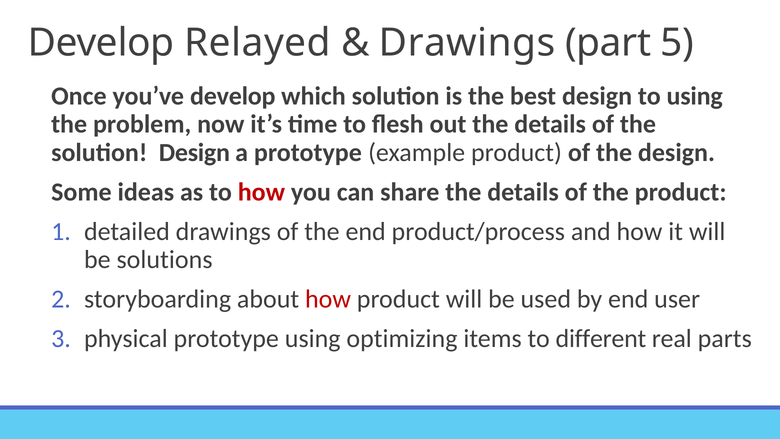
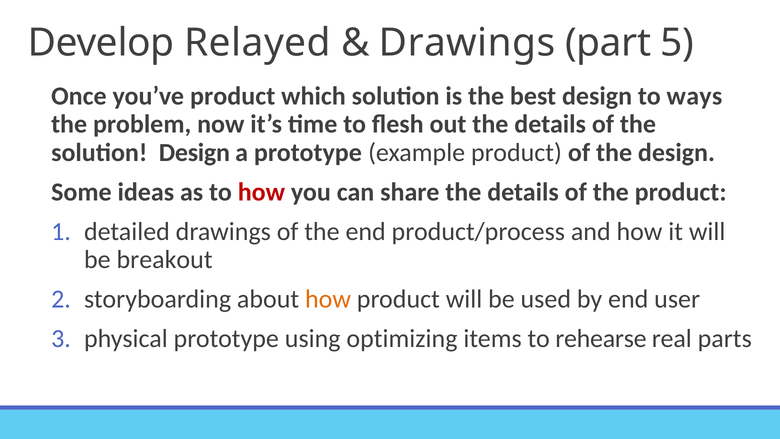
you’ve develop: develop -> product
to using: using -> ways
solutions: solutions -> breakout
how at (328, 299) colour: red -> orange
different: different -> rehearse
